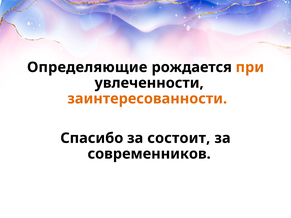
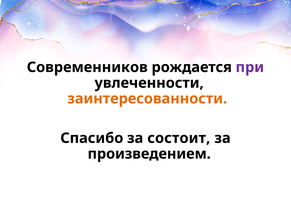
Определяющие: Определяющие -> Современников
при colour: orange -> purple
современников: современников -> произведением
